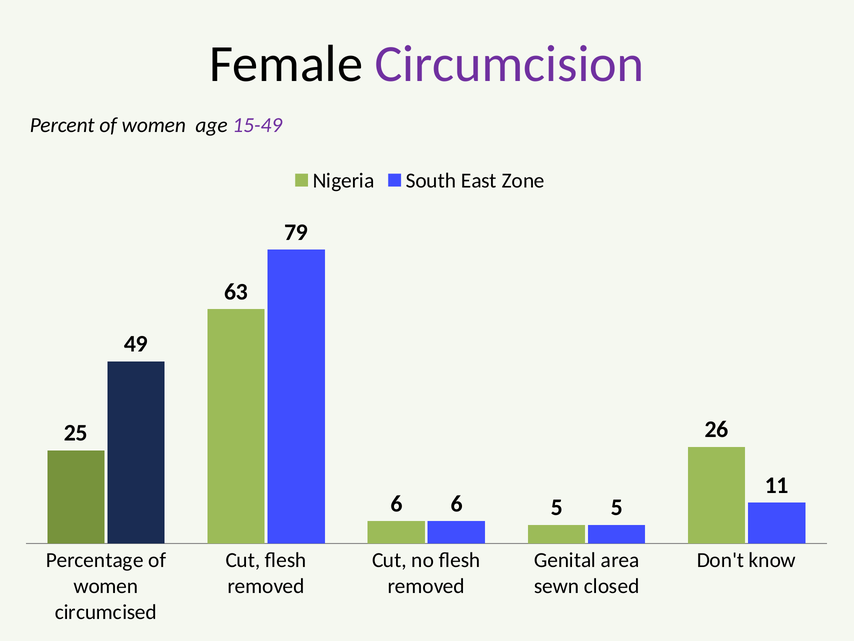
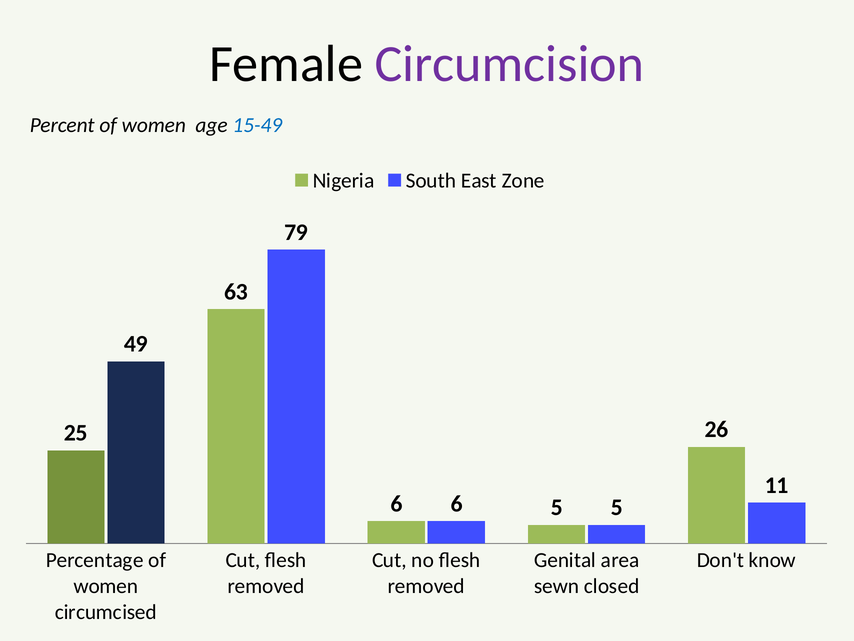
15-49 colour: purple -> blue
